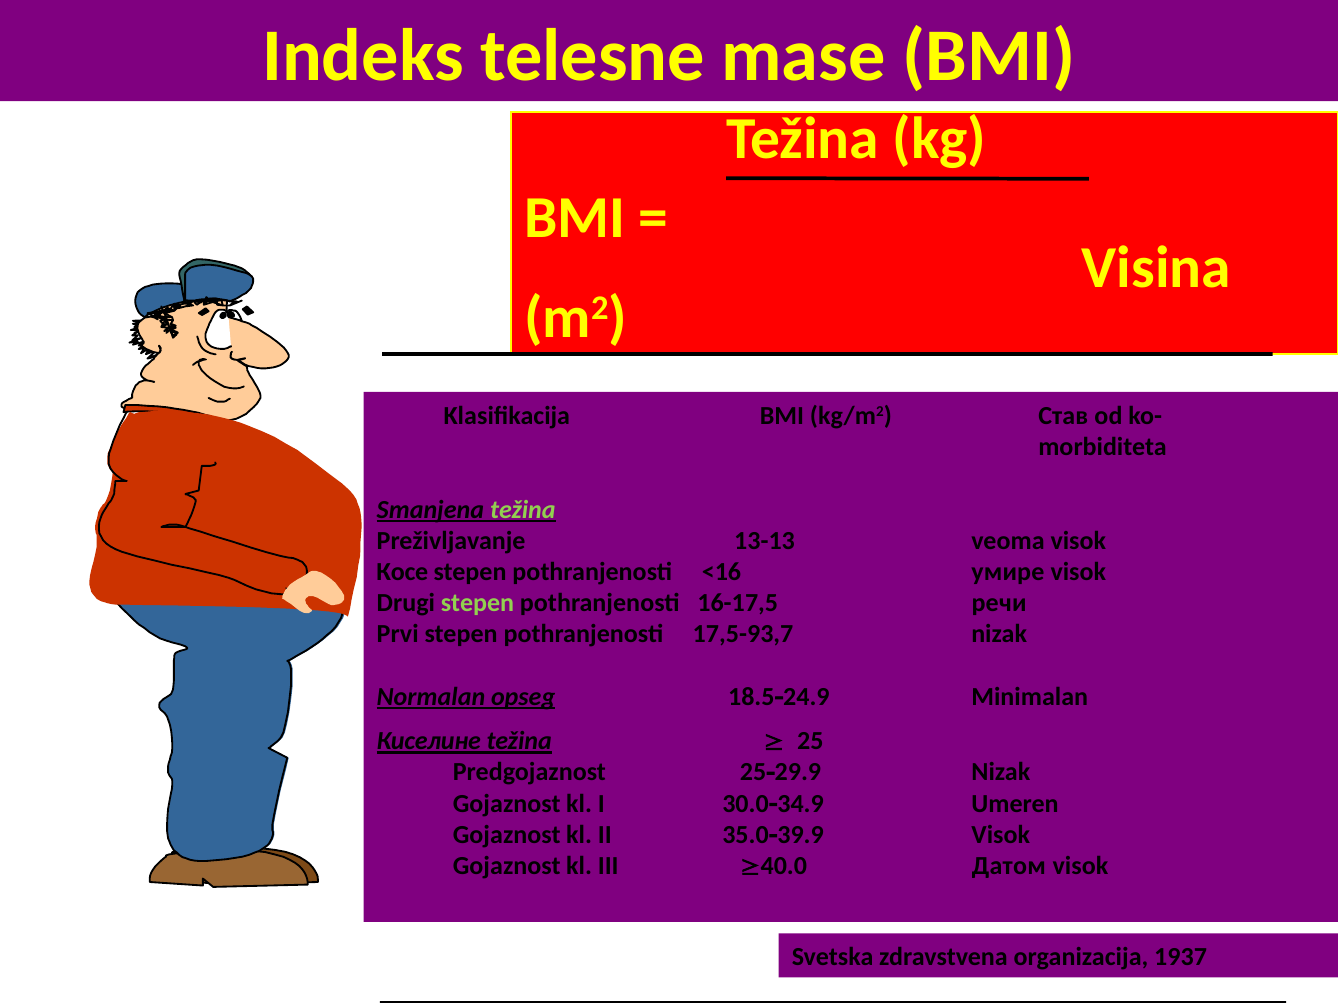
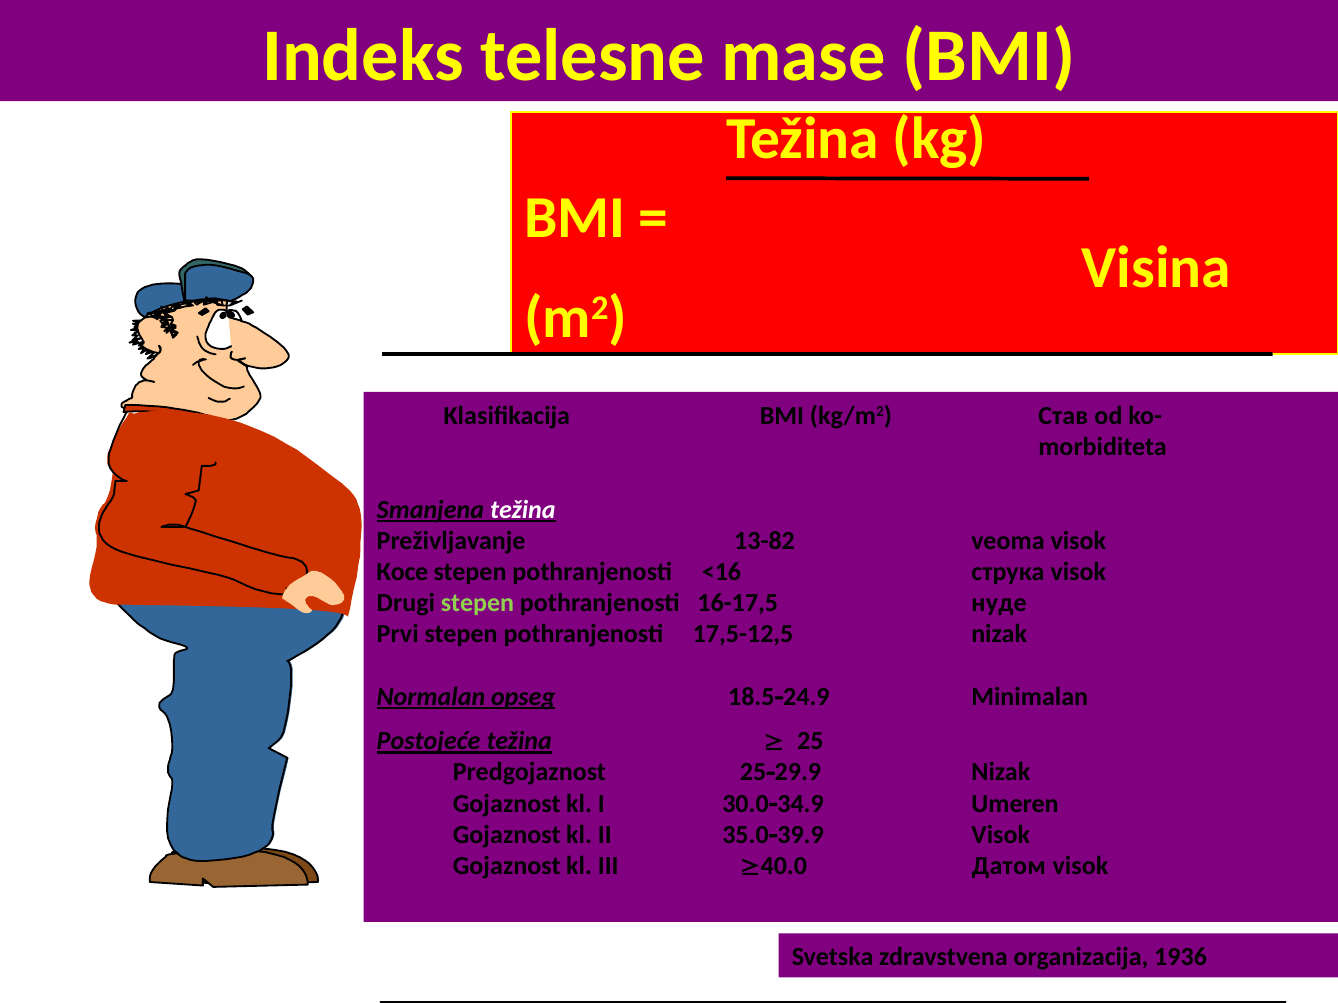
težina at (523, 510) colour: light green -> white
13-13: 13-13 -> 13-82
умире: умире -> струка
речи: речи -> нуде
17,5-93,7: 17,5-93,7 -> 17,5-12,5
Киселине: Киселине -> Postojeće
1937: 1937 -> 1936
